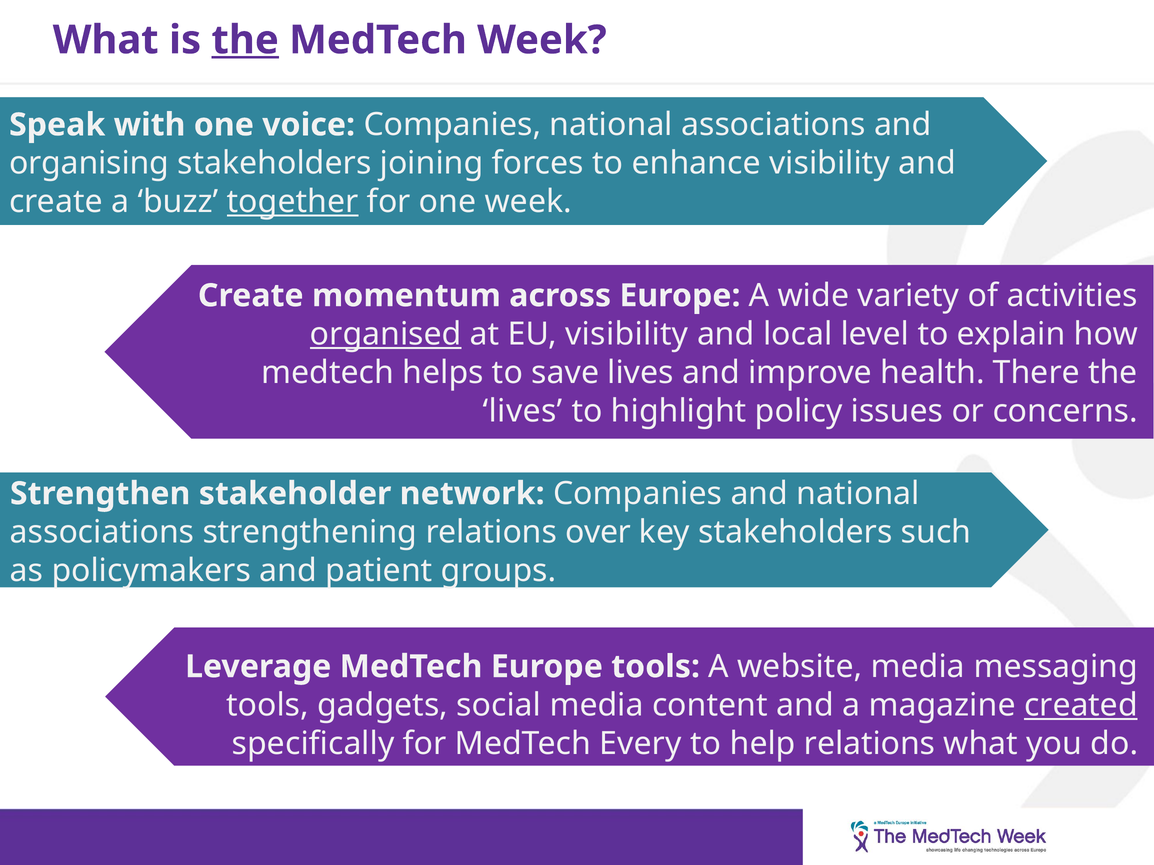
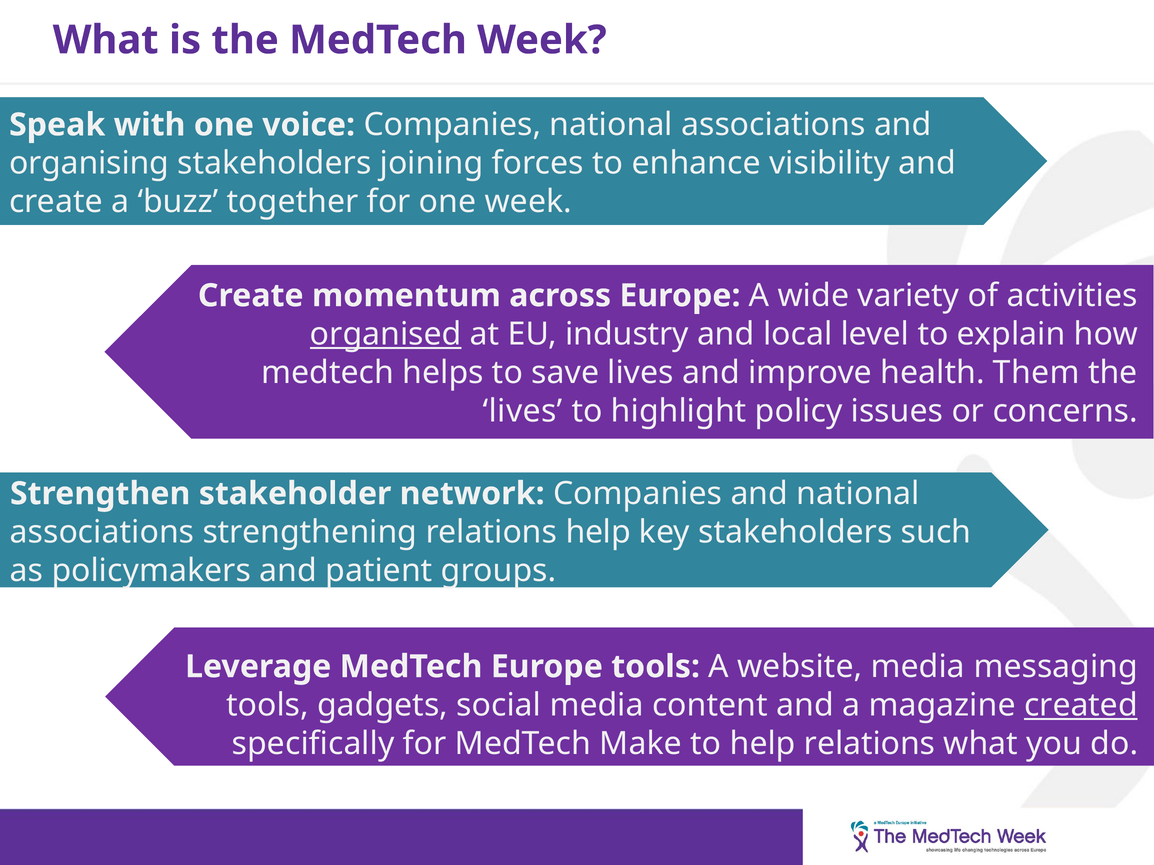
the at (245, 40) underline: present -> none
together underline: present -> none
EU visibility: visibility -> industry
There: There -> Them
relations over: over -> help
Every: Every -> Make
